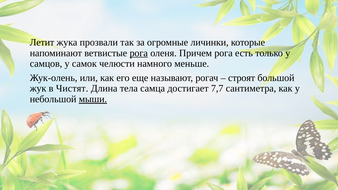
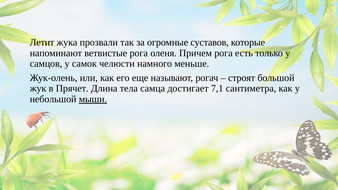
личинки: личинки -> суставов
рога at (139, 53) underline: present -> none
Чистят: Чистят -> Прячет
7,7: 7,7 -> 7,1
